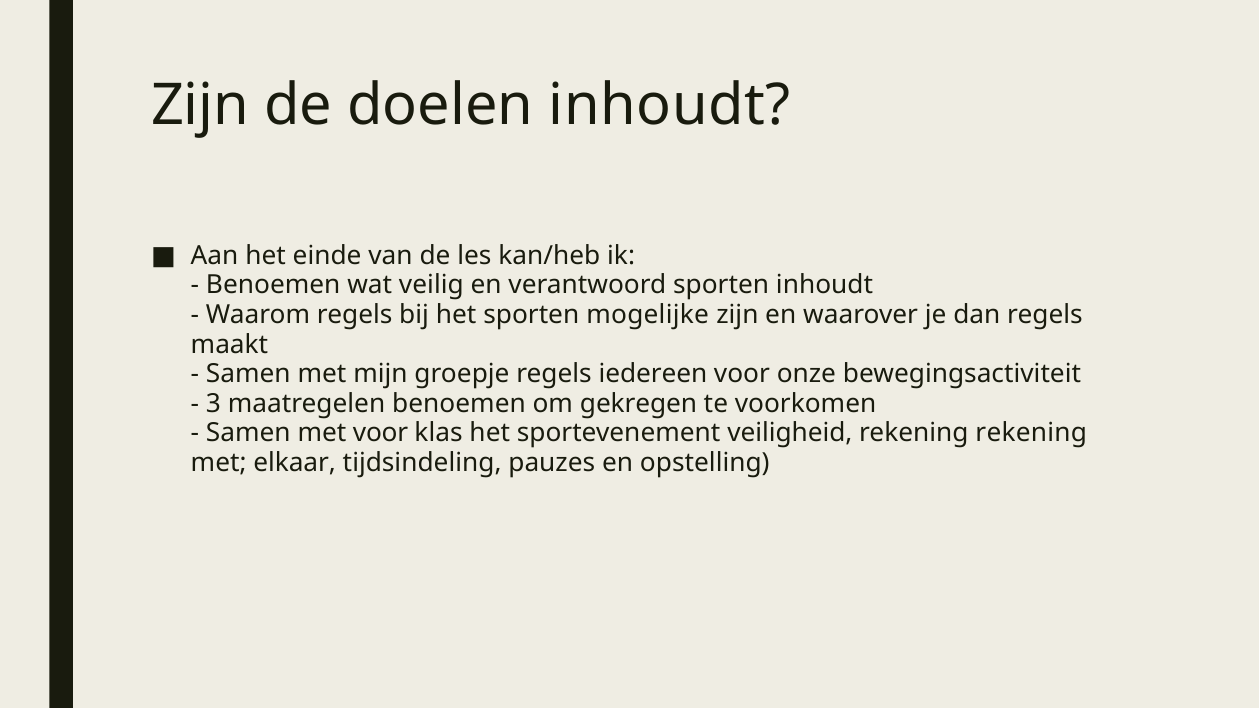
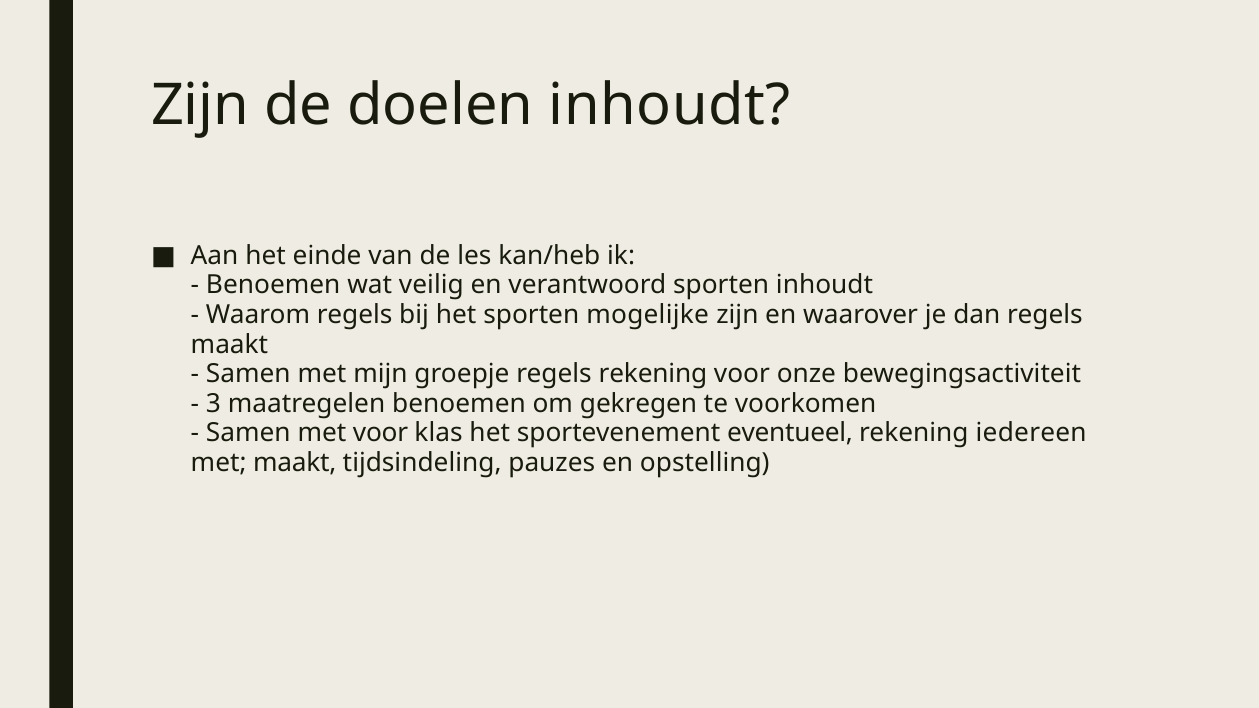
regels iedereen: iedereen -> rekening
veiligheid: veiligheid -> eventueel
rekening rekening: rekening -> iedereen
met elkaar: elkaar -> maakt
